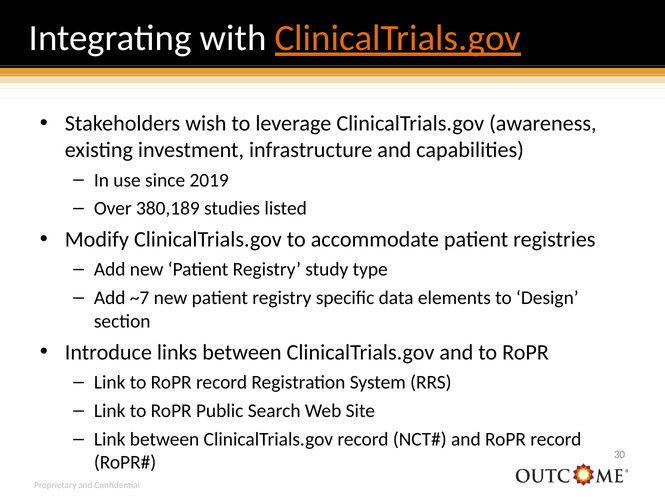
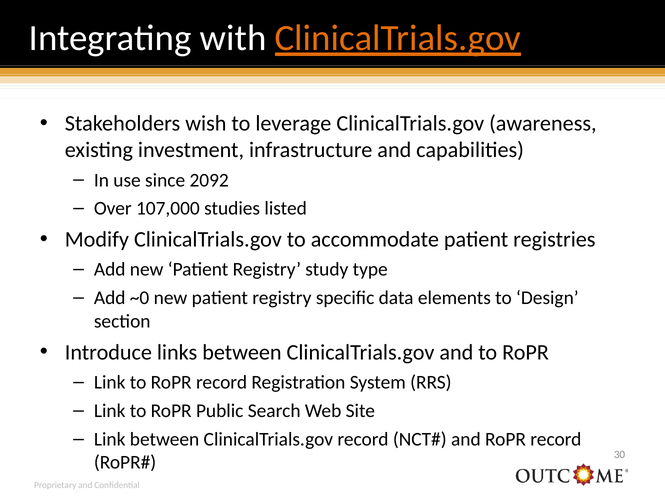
2019: 2019 -> 2092
380,189: 380,189 -> 107,000
~7: ~7 -> ~0
